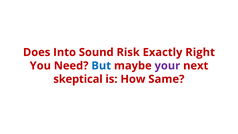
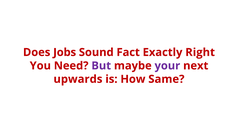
Into: Into -> Jobs
Risk: Risk -> Fact
But colour: blue -> purple
skeptical: skeptical -> upwards
